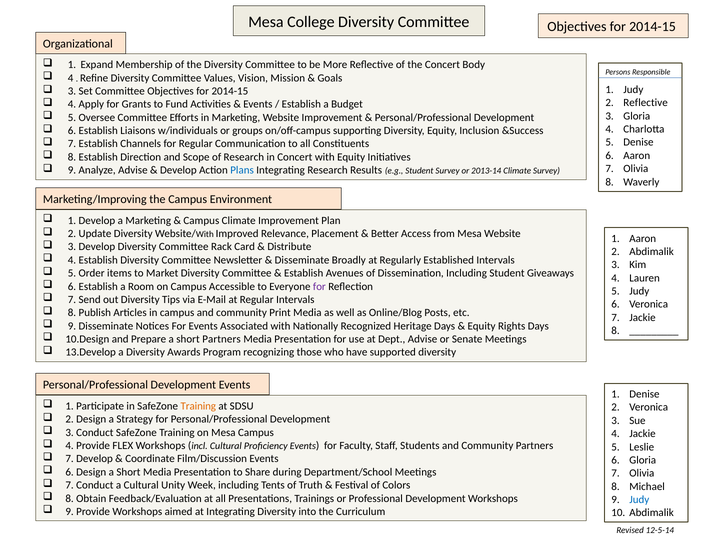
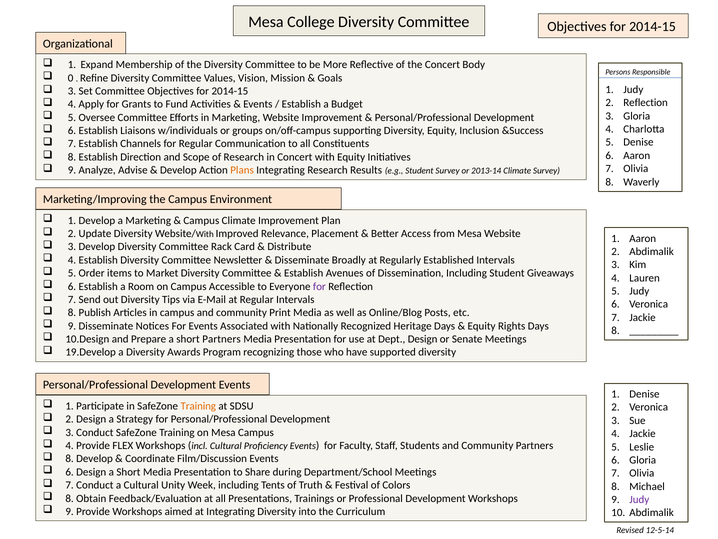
4 at (71, 78): 4 -> 0
2 Reflective: Reflective -> Reflection
Plans colour: blue -> orange
Dept Advise: Advise -> Design
13.Develop: 13.Develop -> 19.Develop
7 at (70, 458): 7 -> 8
Judy at (639, 499) colour: blue -> purple
